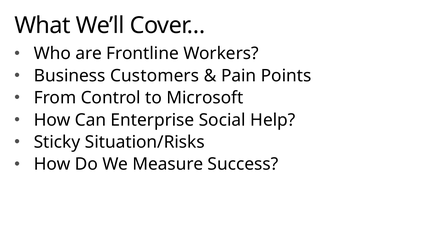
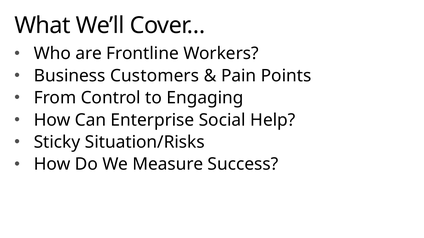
Microsoft: Microsoft -> Engaging
